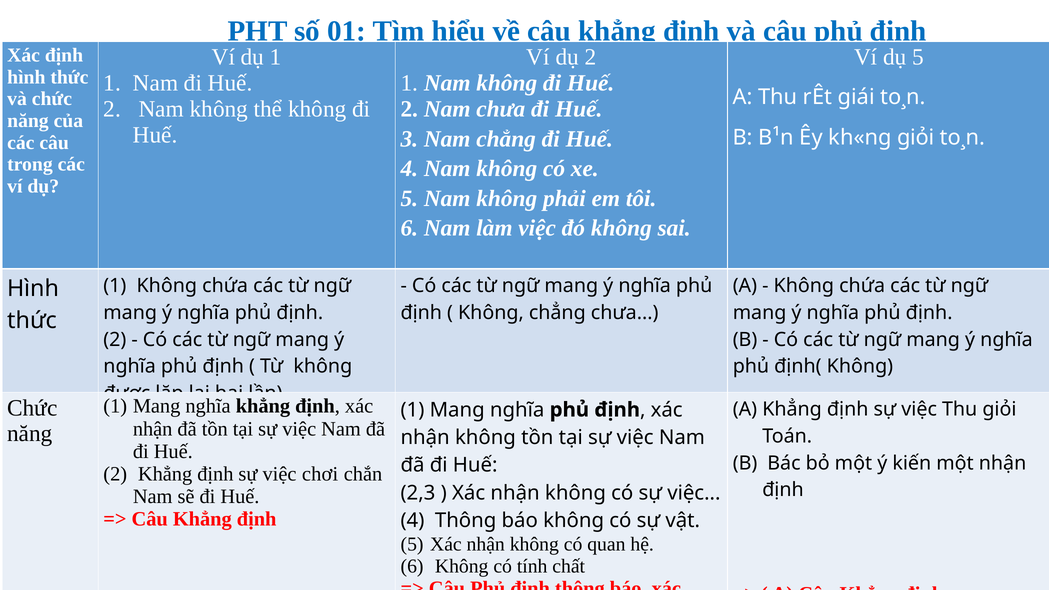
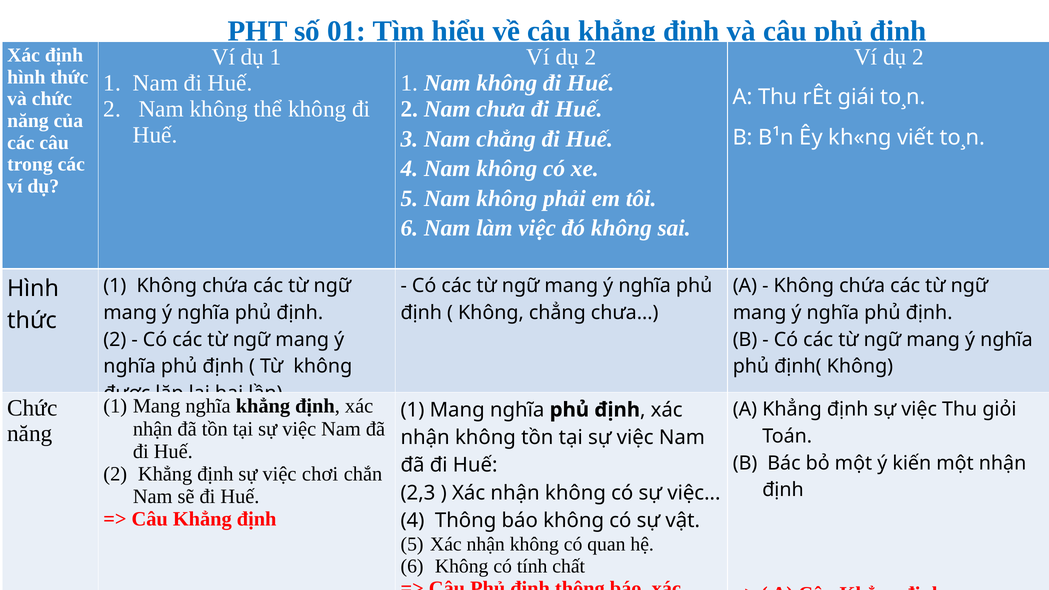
5 at (918, 57): 5 -> 2
kh«ng giỏi: giỏi -> viết
